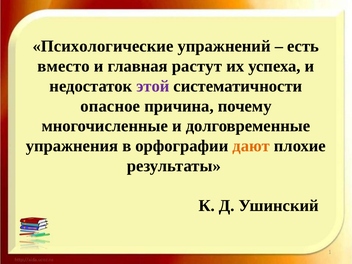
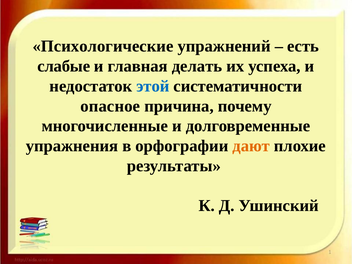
вместо: вместо -> слабые
растут: растут -> делать
этой colour: purple -> blue
